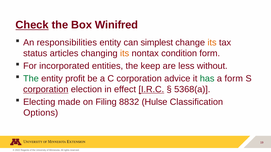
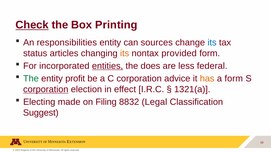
Winifred: Winifred -> Printing
simplest: simplest -> sources
its at (212, 43) colour: orange -> blue
condition: condition -> provided
entities underline: none -> present
keep: keep -> does
without: without -> federal
has colour: green -> orange
I.R.C underline: present -> none
5368(a: 5368(a -> 1321(a
Hulse: Hulse -> Legal
Options: Options -> Suggest
